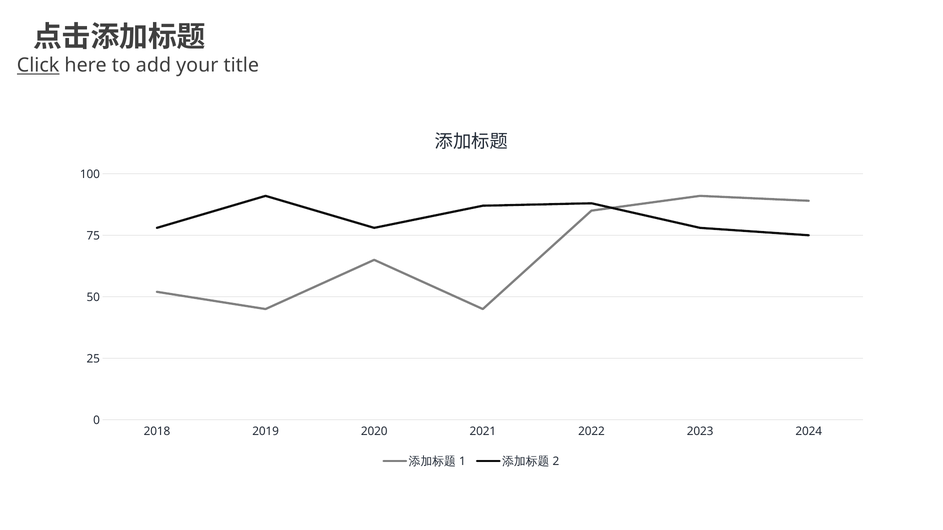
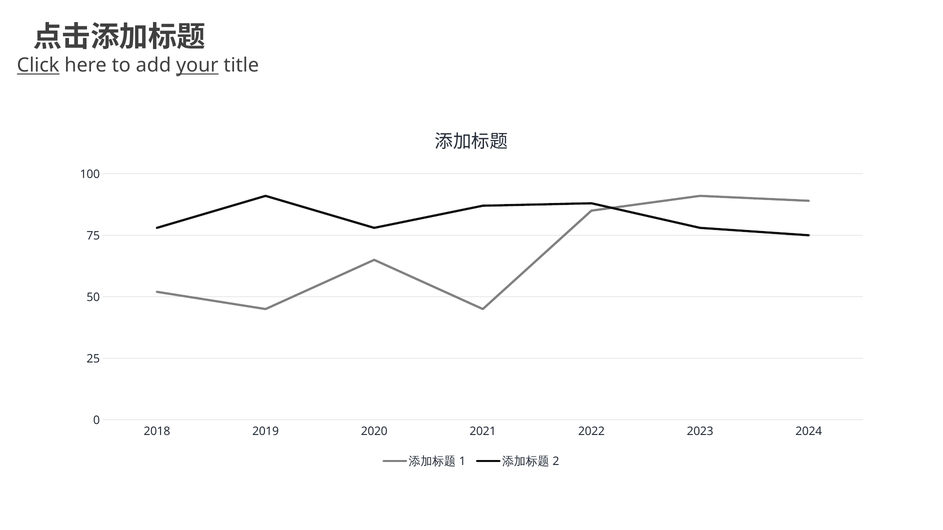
your underline: none -> present
